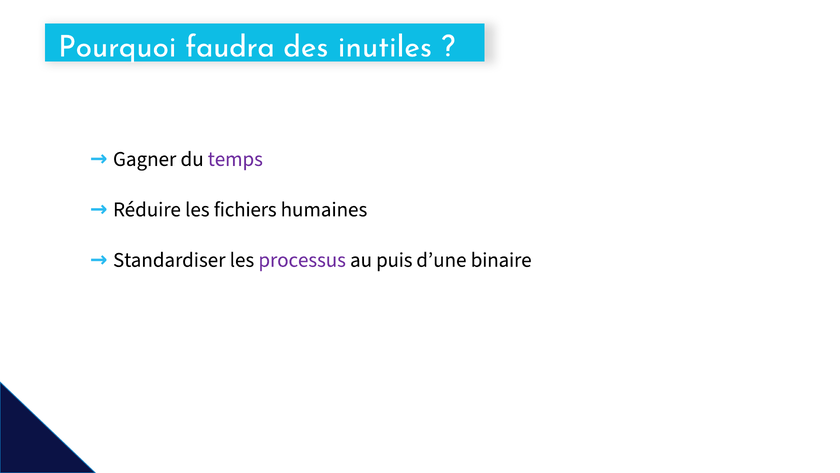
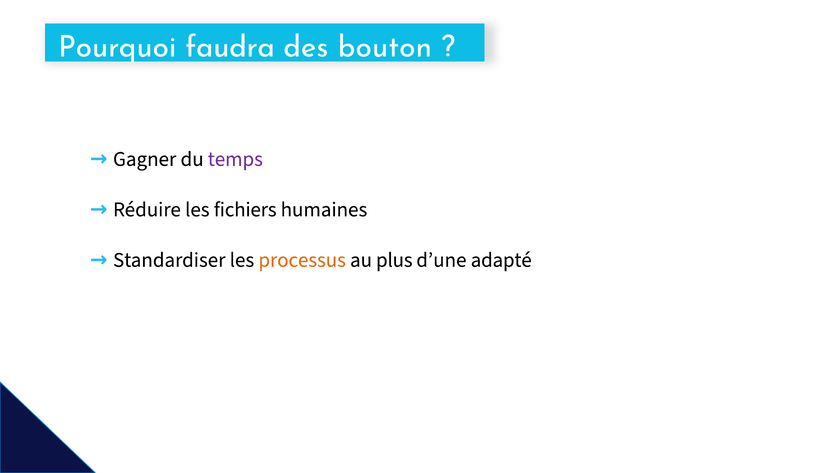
inutiles: inutiles -> bouton
processus colour: purple -> orange
puis: puis -> plus
binaire: binaire -> adapté
